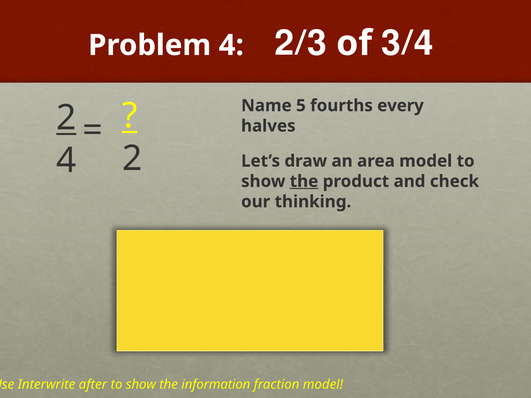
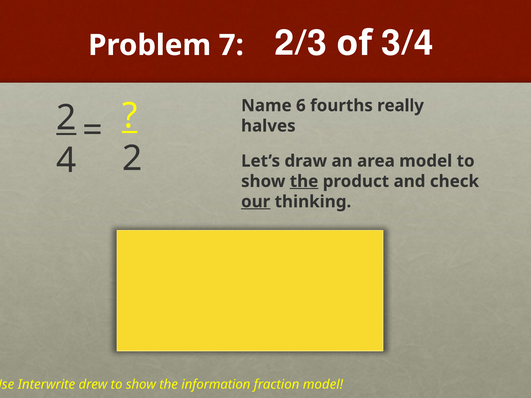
Problem 4: 4 -> 7
5: 5 -> 6
every: every -> really
our underline: none -> present
after: after -> drew
